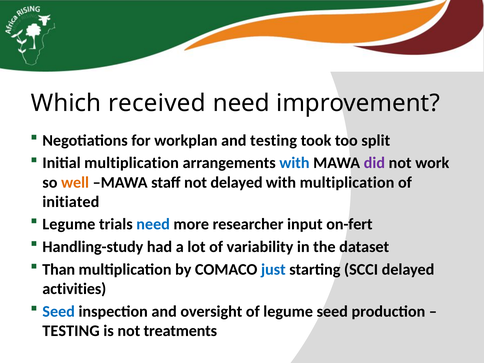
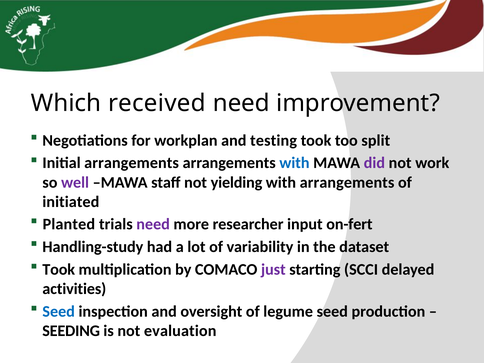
Initial multiplication: multiplication -> arrangements
well colour: orange -> purple
not delayed: delayed -> yielding
with multiplication: multiplication -> arrangements
Legume at (69, 224): Legume -> Planted
need at (153, 224) colour: blue -> purple
Than at (59, 269): Than -> Took
just colour: blue -> purple
TESTING at (71, 331): TESTING -> SEEDING
treatments: treatments -> evaluation
